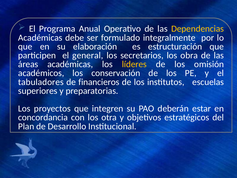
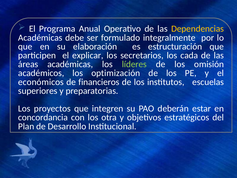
general: general -> explicar
obra: obra -> cada
líderes colour: yellow -> light green
conservación: conservación -> optimización
tabuladores: tabuladores -> económicos
